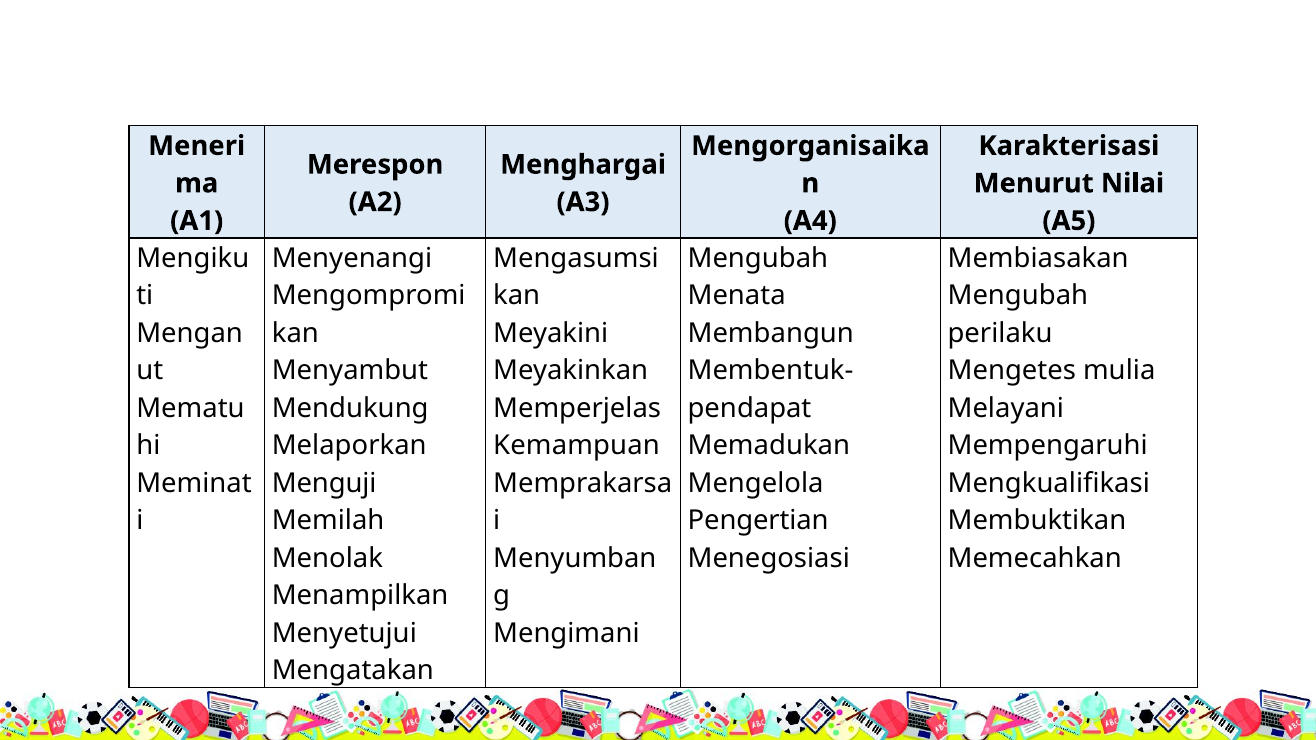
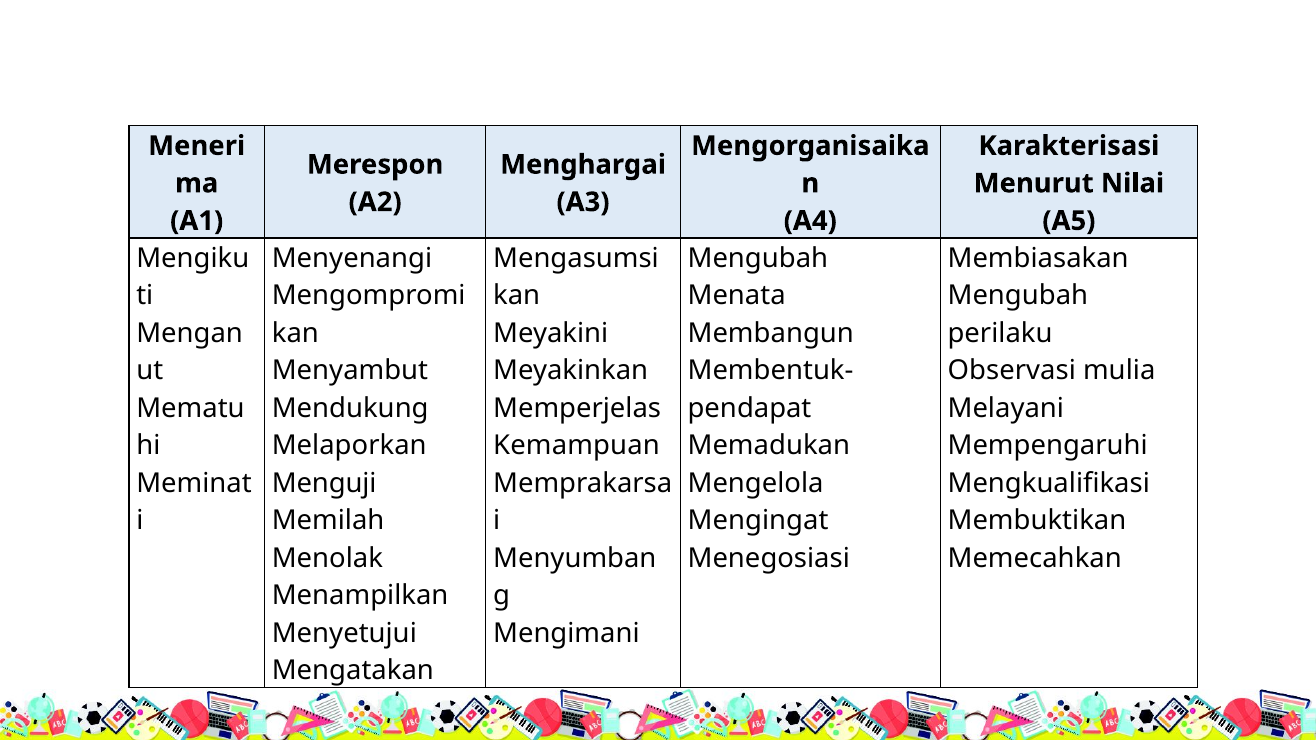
Mengetes: Mengetes -> Observasi
Pengertian: Pengertian -> Mengingat
